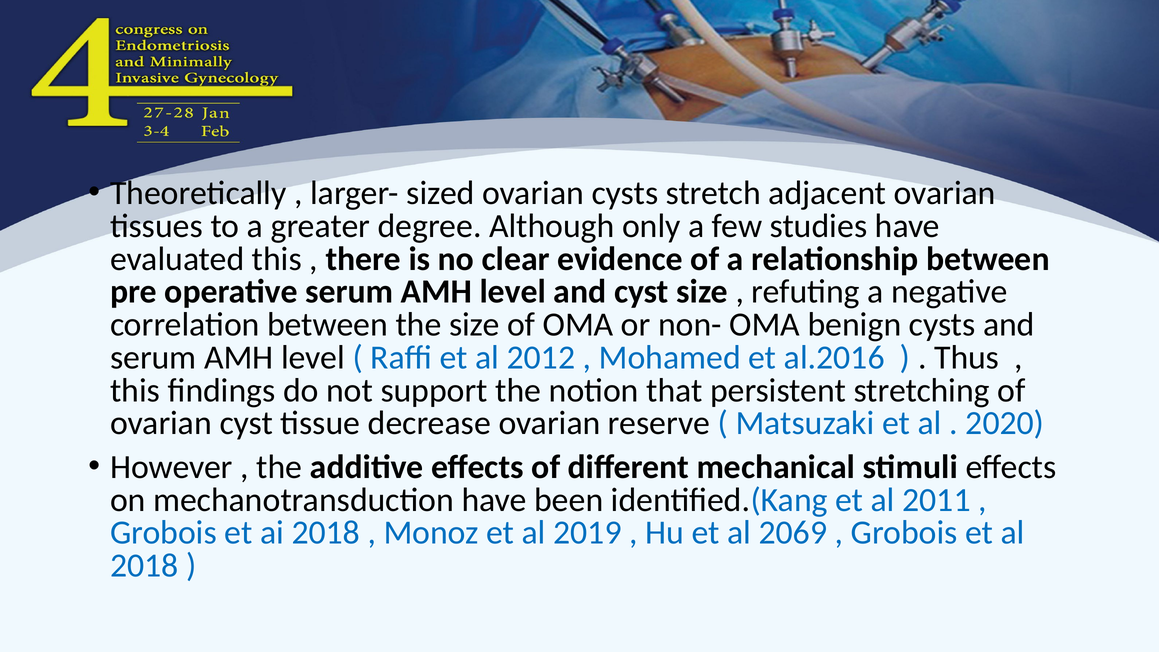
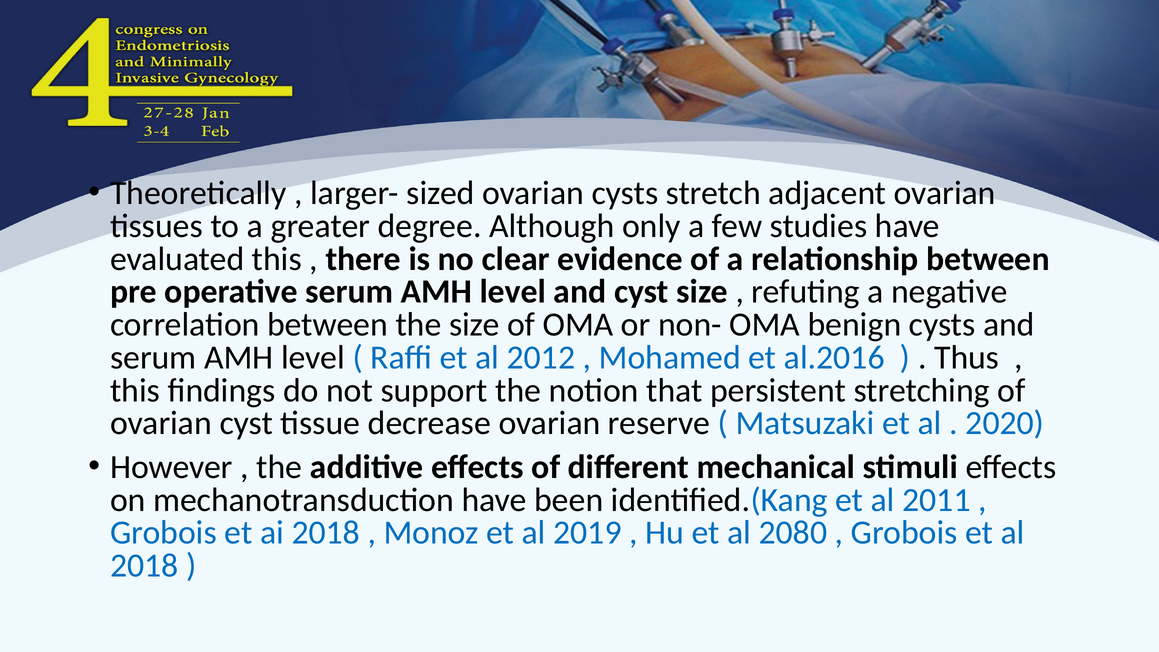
2069: 2069 -> 2080
